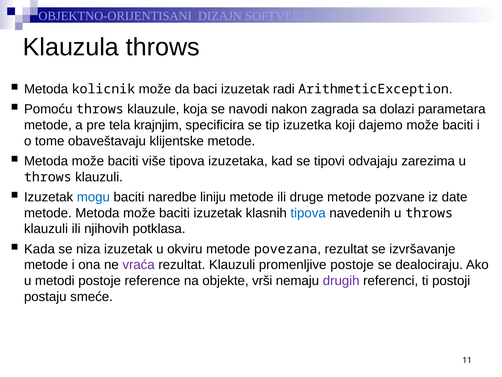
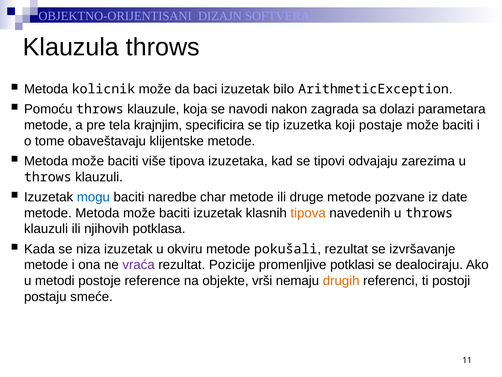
radi: radi -> bilo
dajemo: dajemo -> postaje
liniju: liniju -> char
tipova at (308, 213) colour: blue -> orange
povezana: povezana -> pokušali
rezultat Klauzuli: Klauzuli -> Pozicije
promenljive postoje: postoje -> potklasi
drugih colour: purple -> orange
